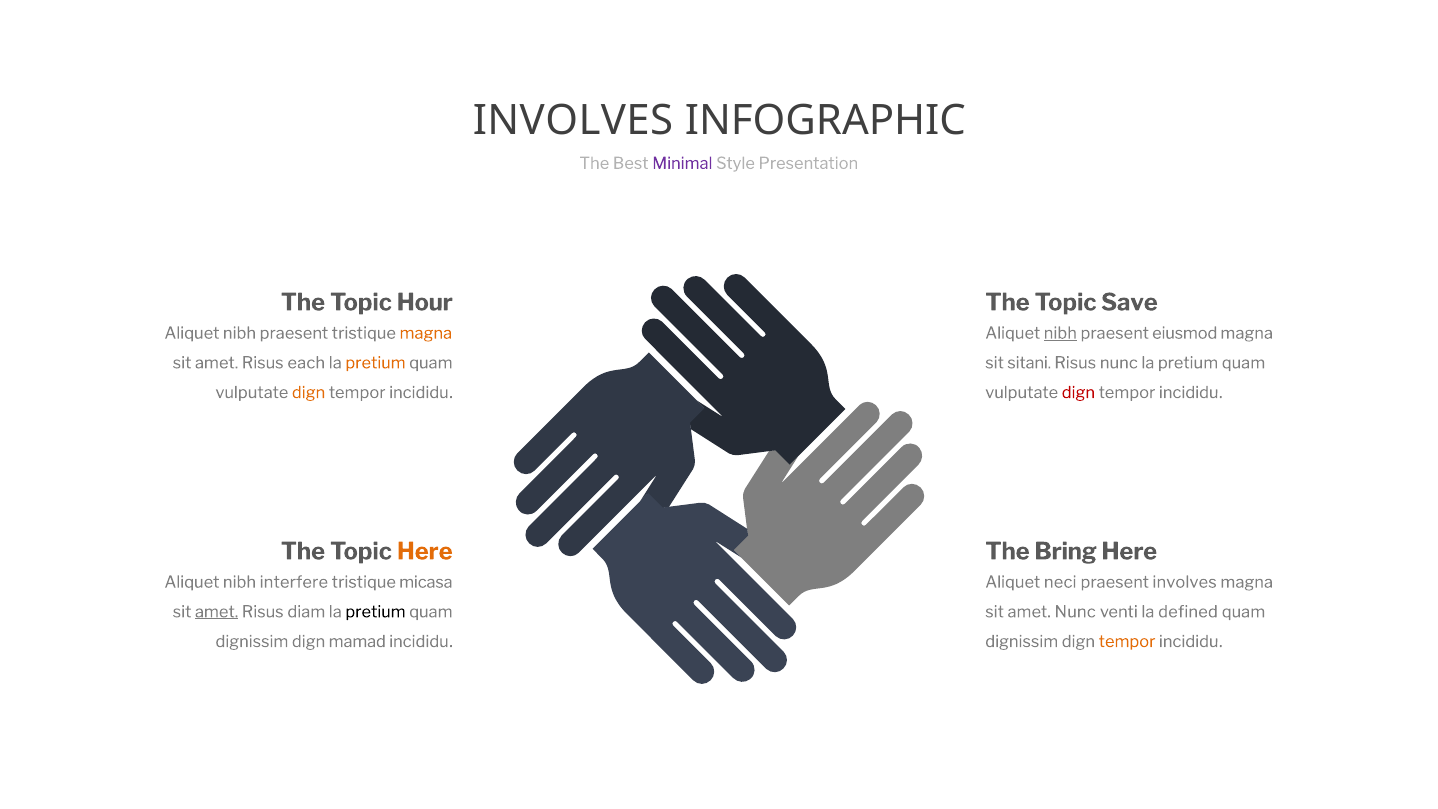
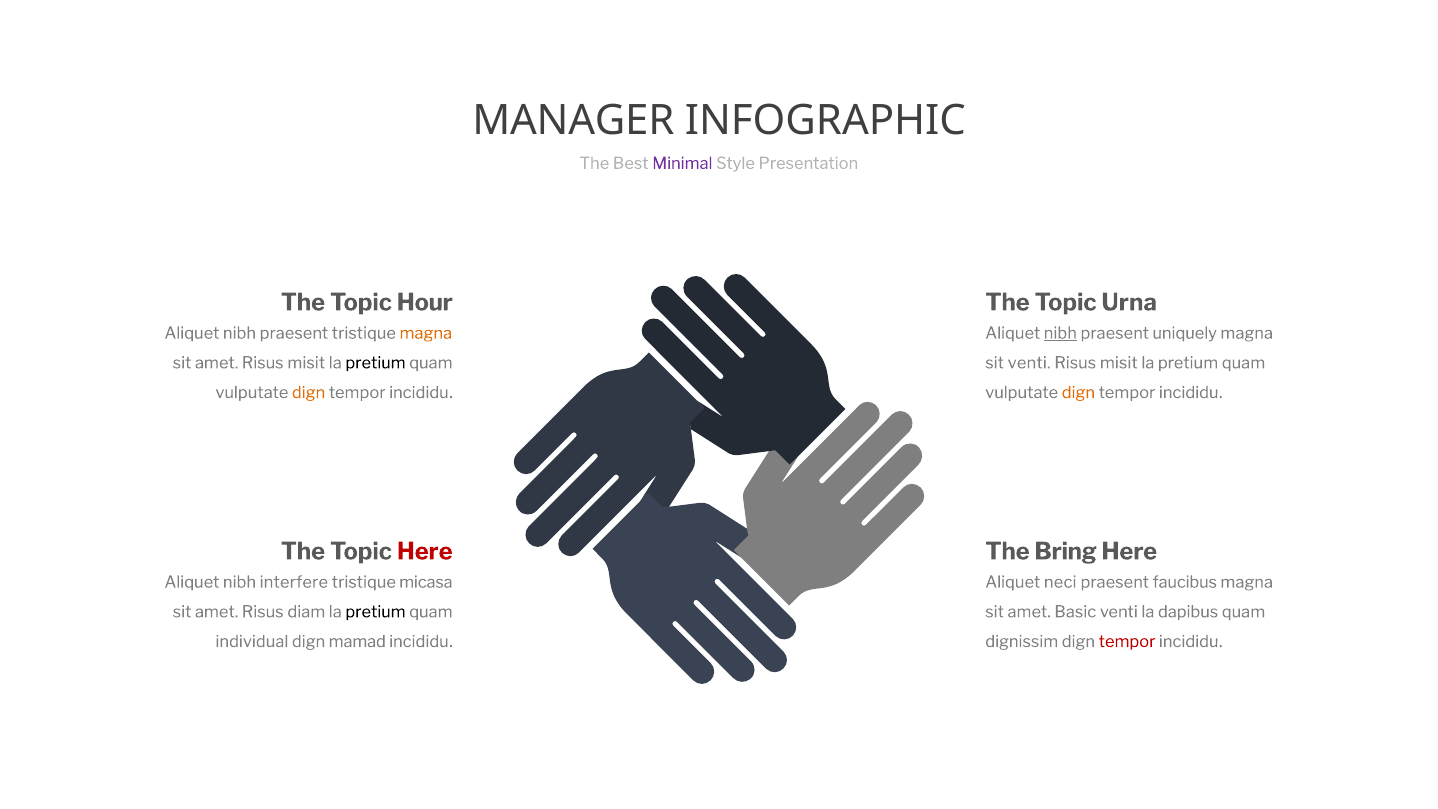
INVOLVES at (573, 121): INVOLVES -> MANAGER
Save: Save -> Urna
eiusmod: eiusmod -> uniquely
amet Risus each: each -> misit
pretium at (376, 363) colour: orange -> black
sit sitani: sitani -> venti
nunc at (1119, 363): nunc -> misit
dign at (1078, 393) colour: red -> orange
Here at (425, 551) colour: orange -> red
praesent involves: involves -> faucibus
amet at (217, 612) underline: present -> none
amet Nunc: Nunc -> Basic
defined: defined -> dapibus
dignissim at (252, 641): dignissim -> individual
tempor at (1127, 641) colour: orange -> red
